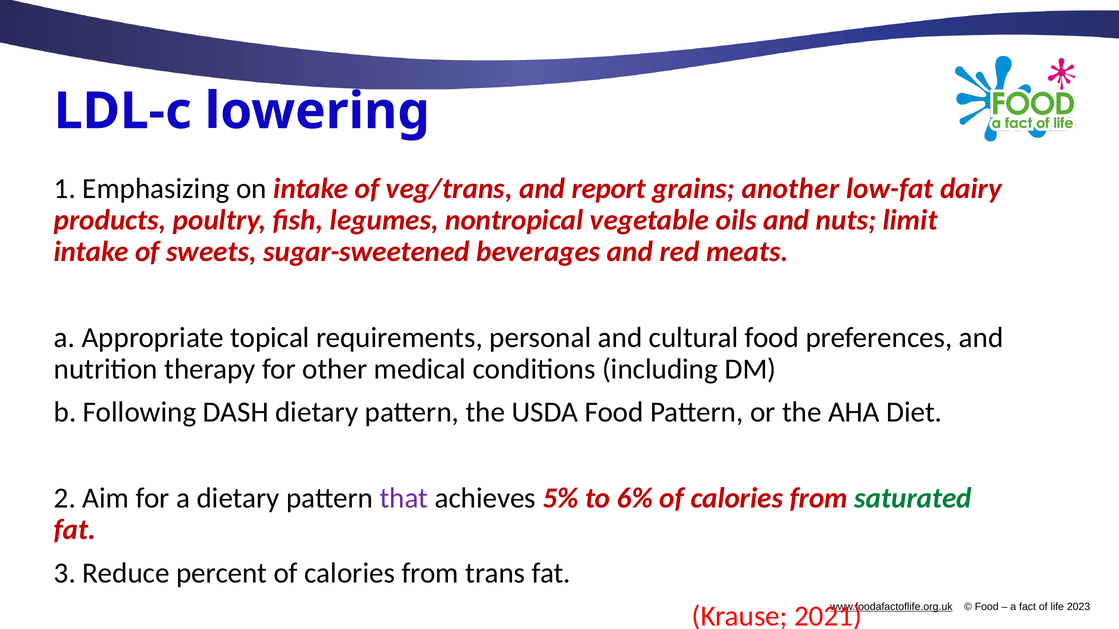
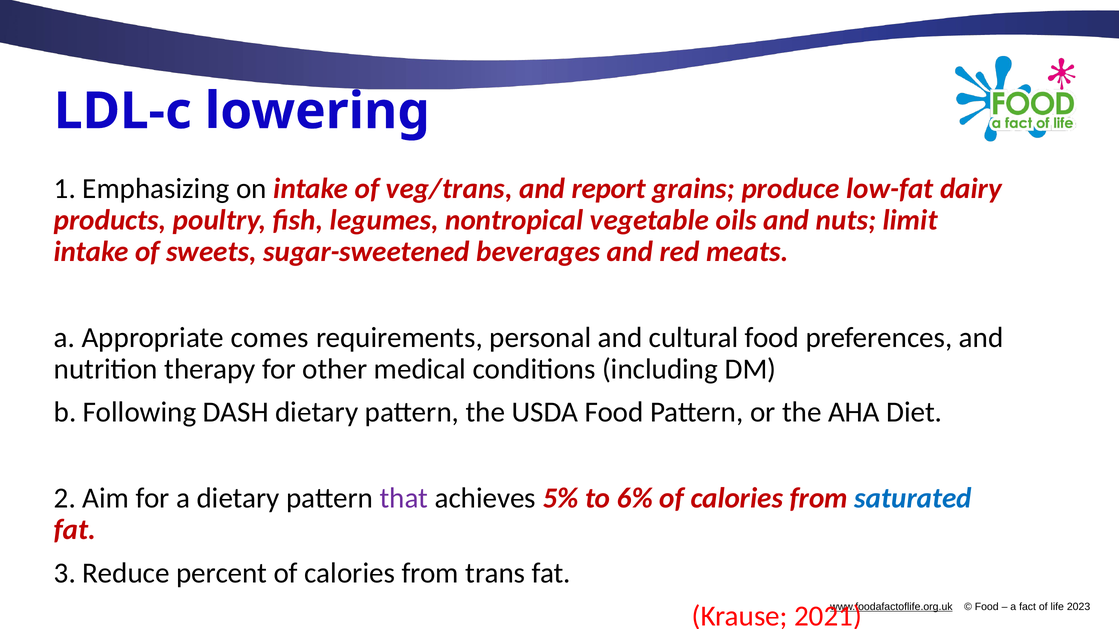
another: another -> produce
topical: topical -> comes
saturated colour: green -> blue
